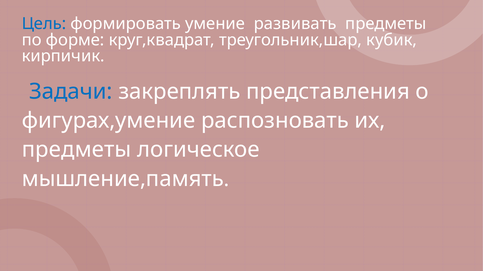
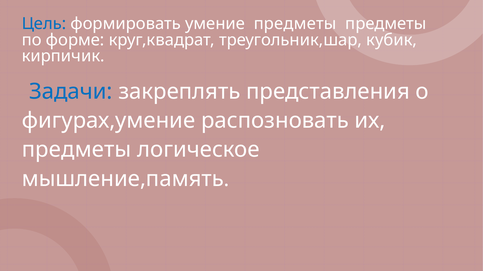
умение развивать: развивать -> предметы
